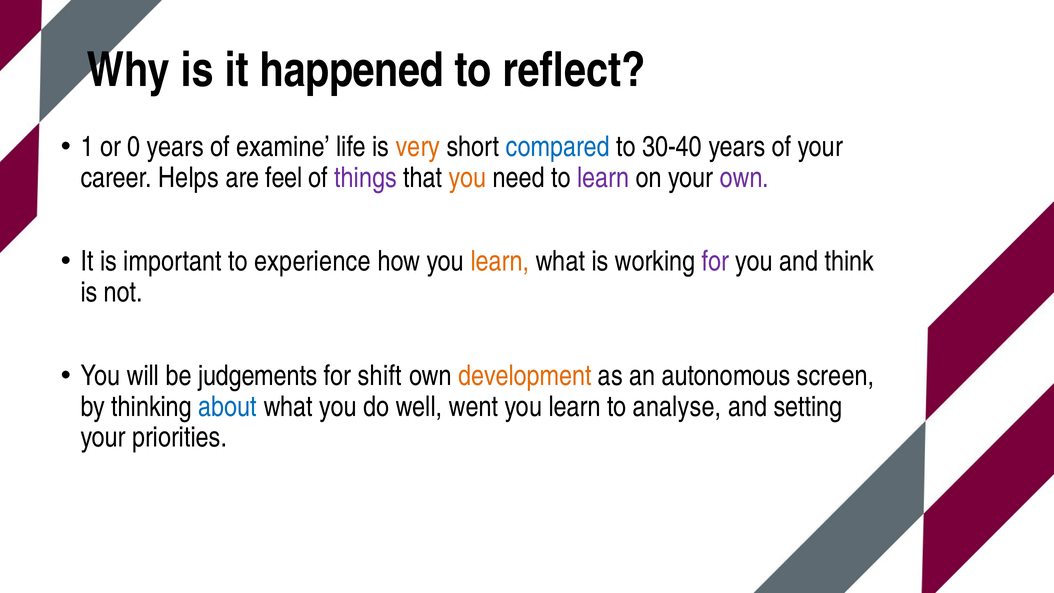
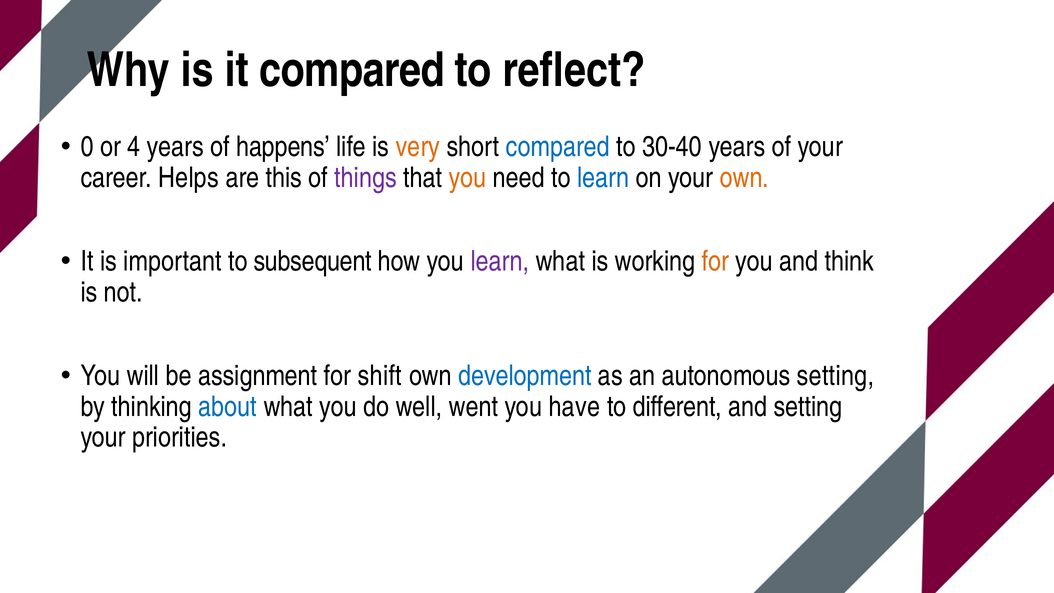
it happened: happened -> compared
1: 1 -> 0
0: 0 -> 4
examine: examine -> happens
feel: feel -> this
learn at (603, 178) colour: purple -> blue
own at (744, 178) colour: purple -> orange
experience: experience -> subsequent
learn at (500, 261) colour: orange -> purple
for at (715, 261) colour: purple -> orange
judgements: judgements -> assignment
development colour: orange -> blue
autonomous screen: screen -> setting
learn at (575, 406): learn -> have
analyse: analyse -> different
